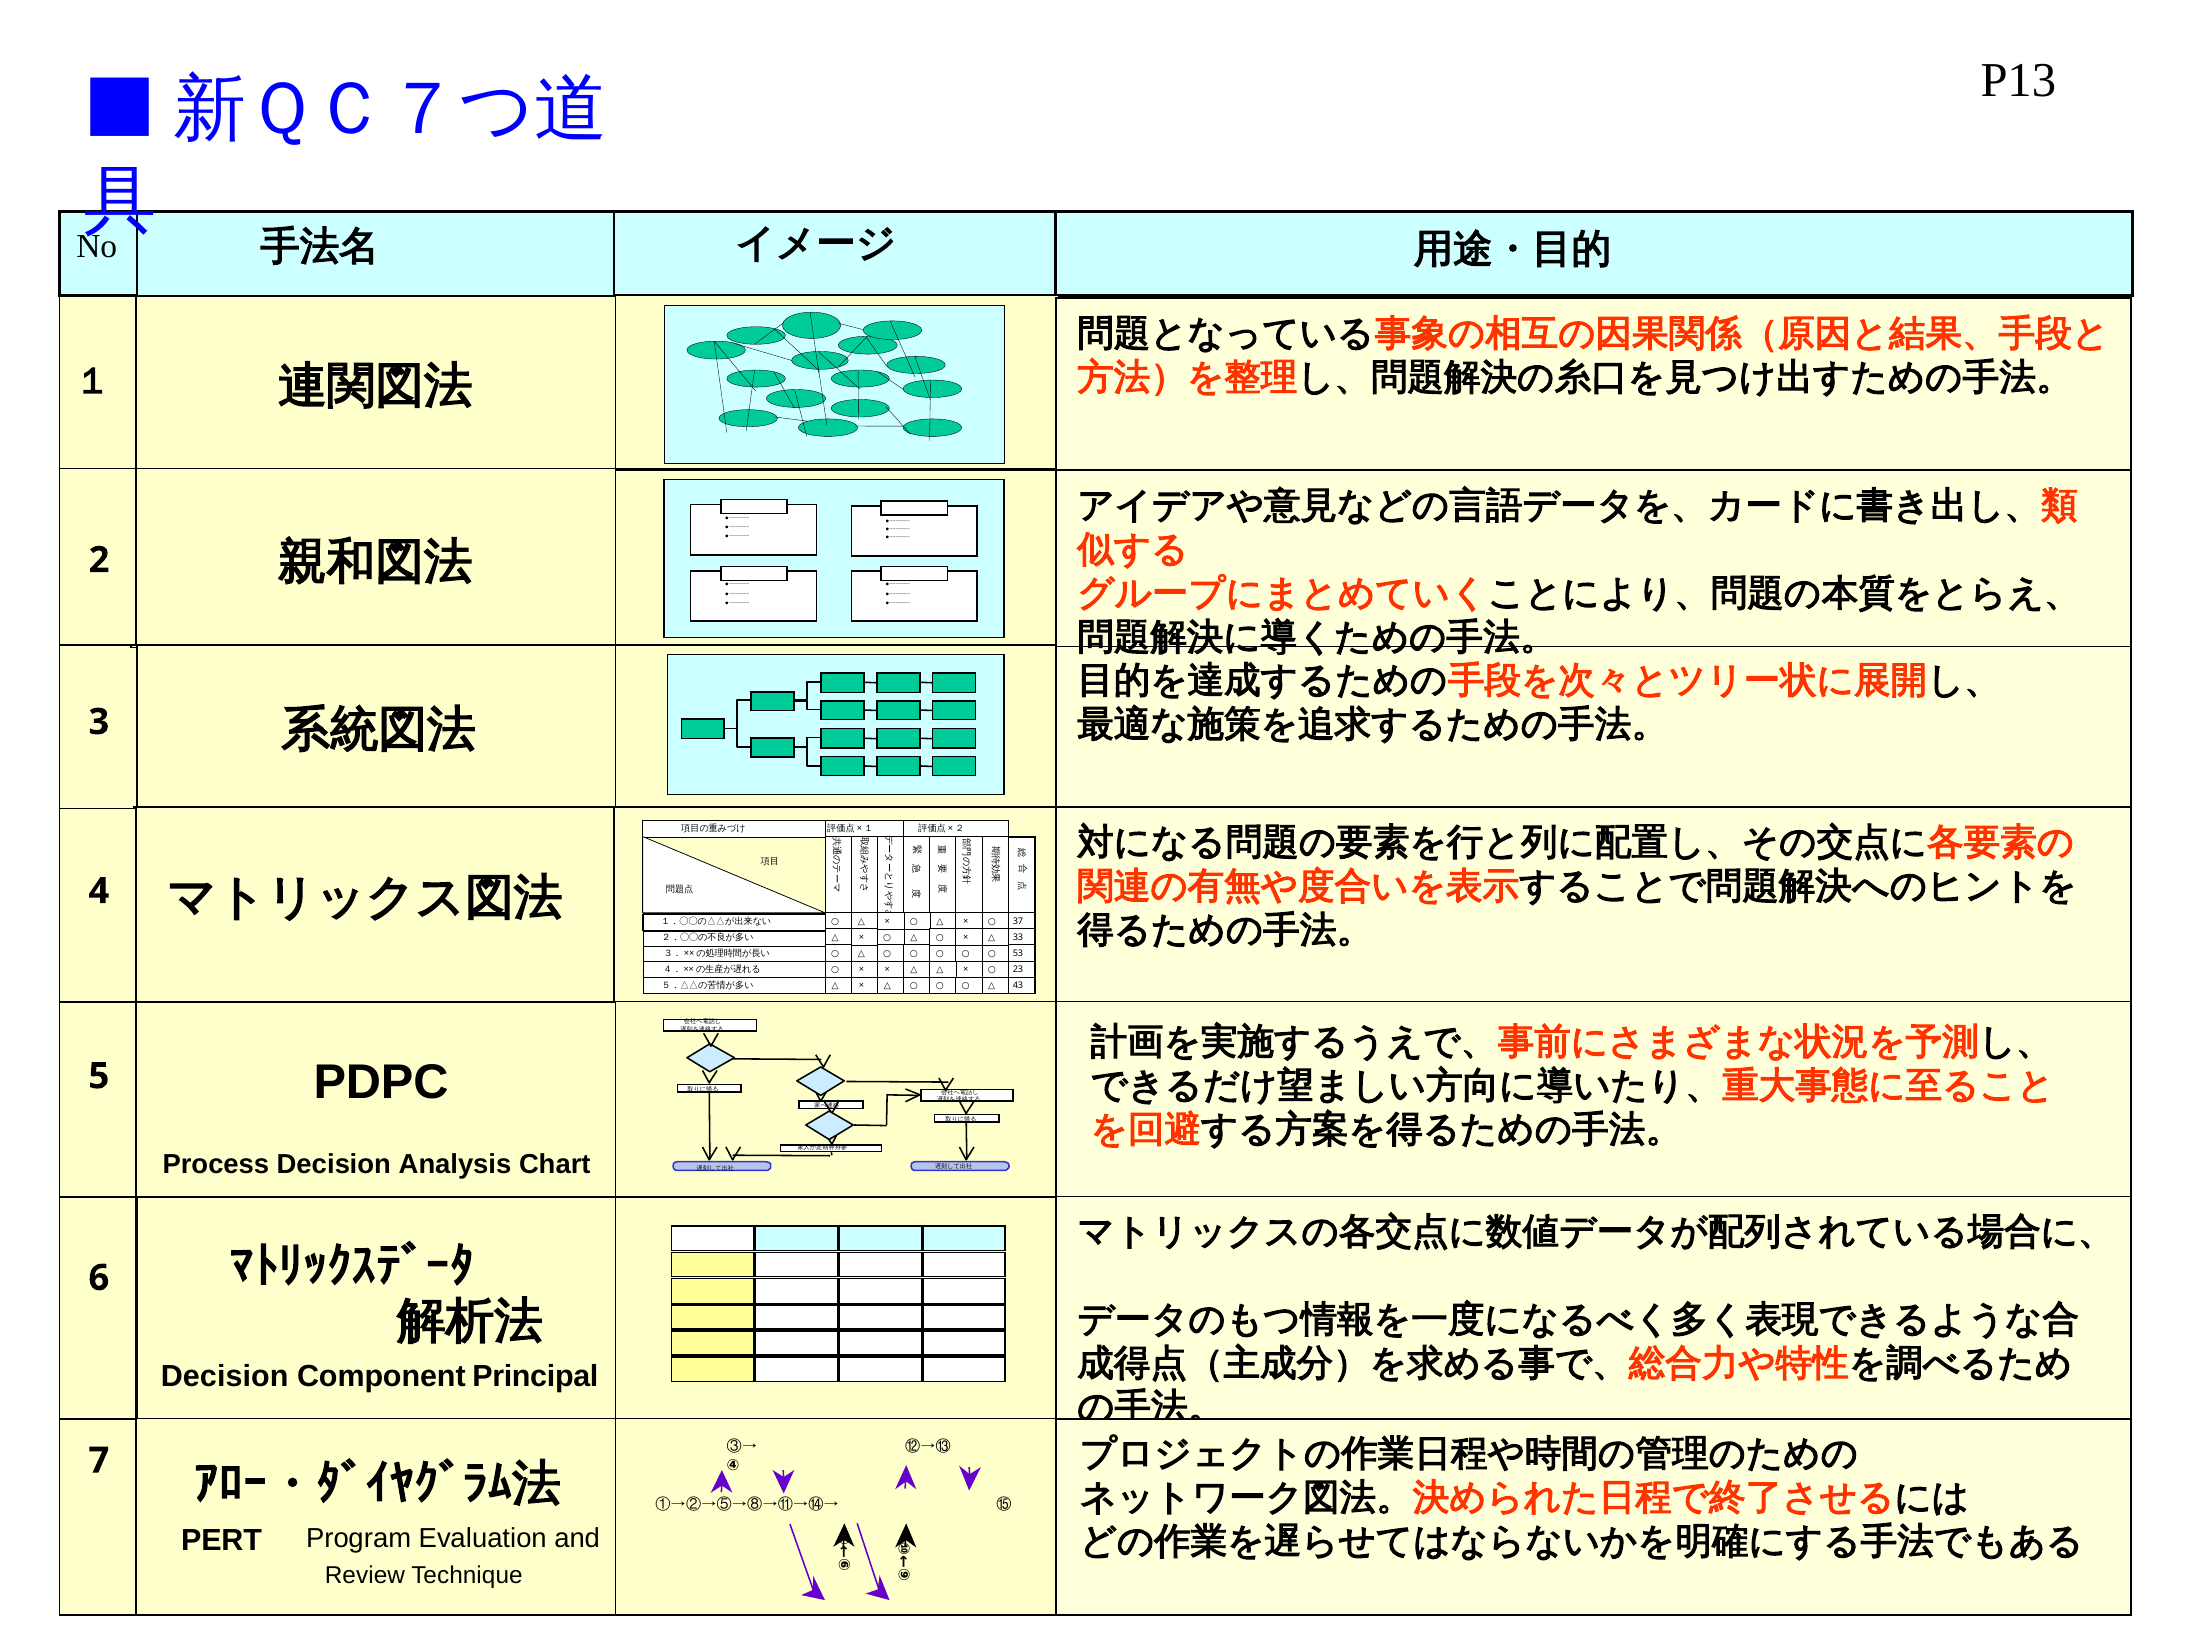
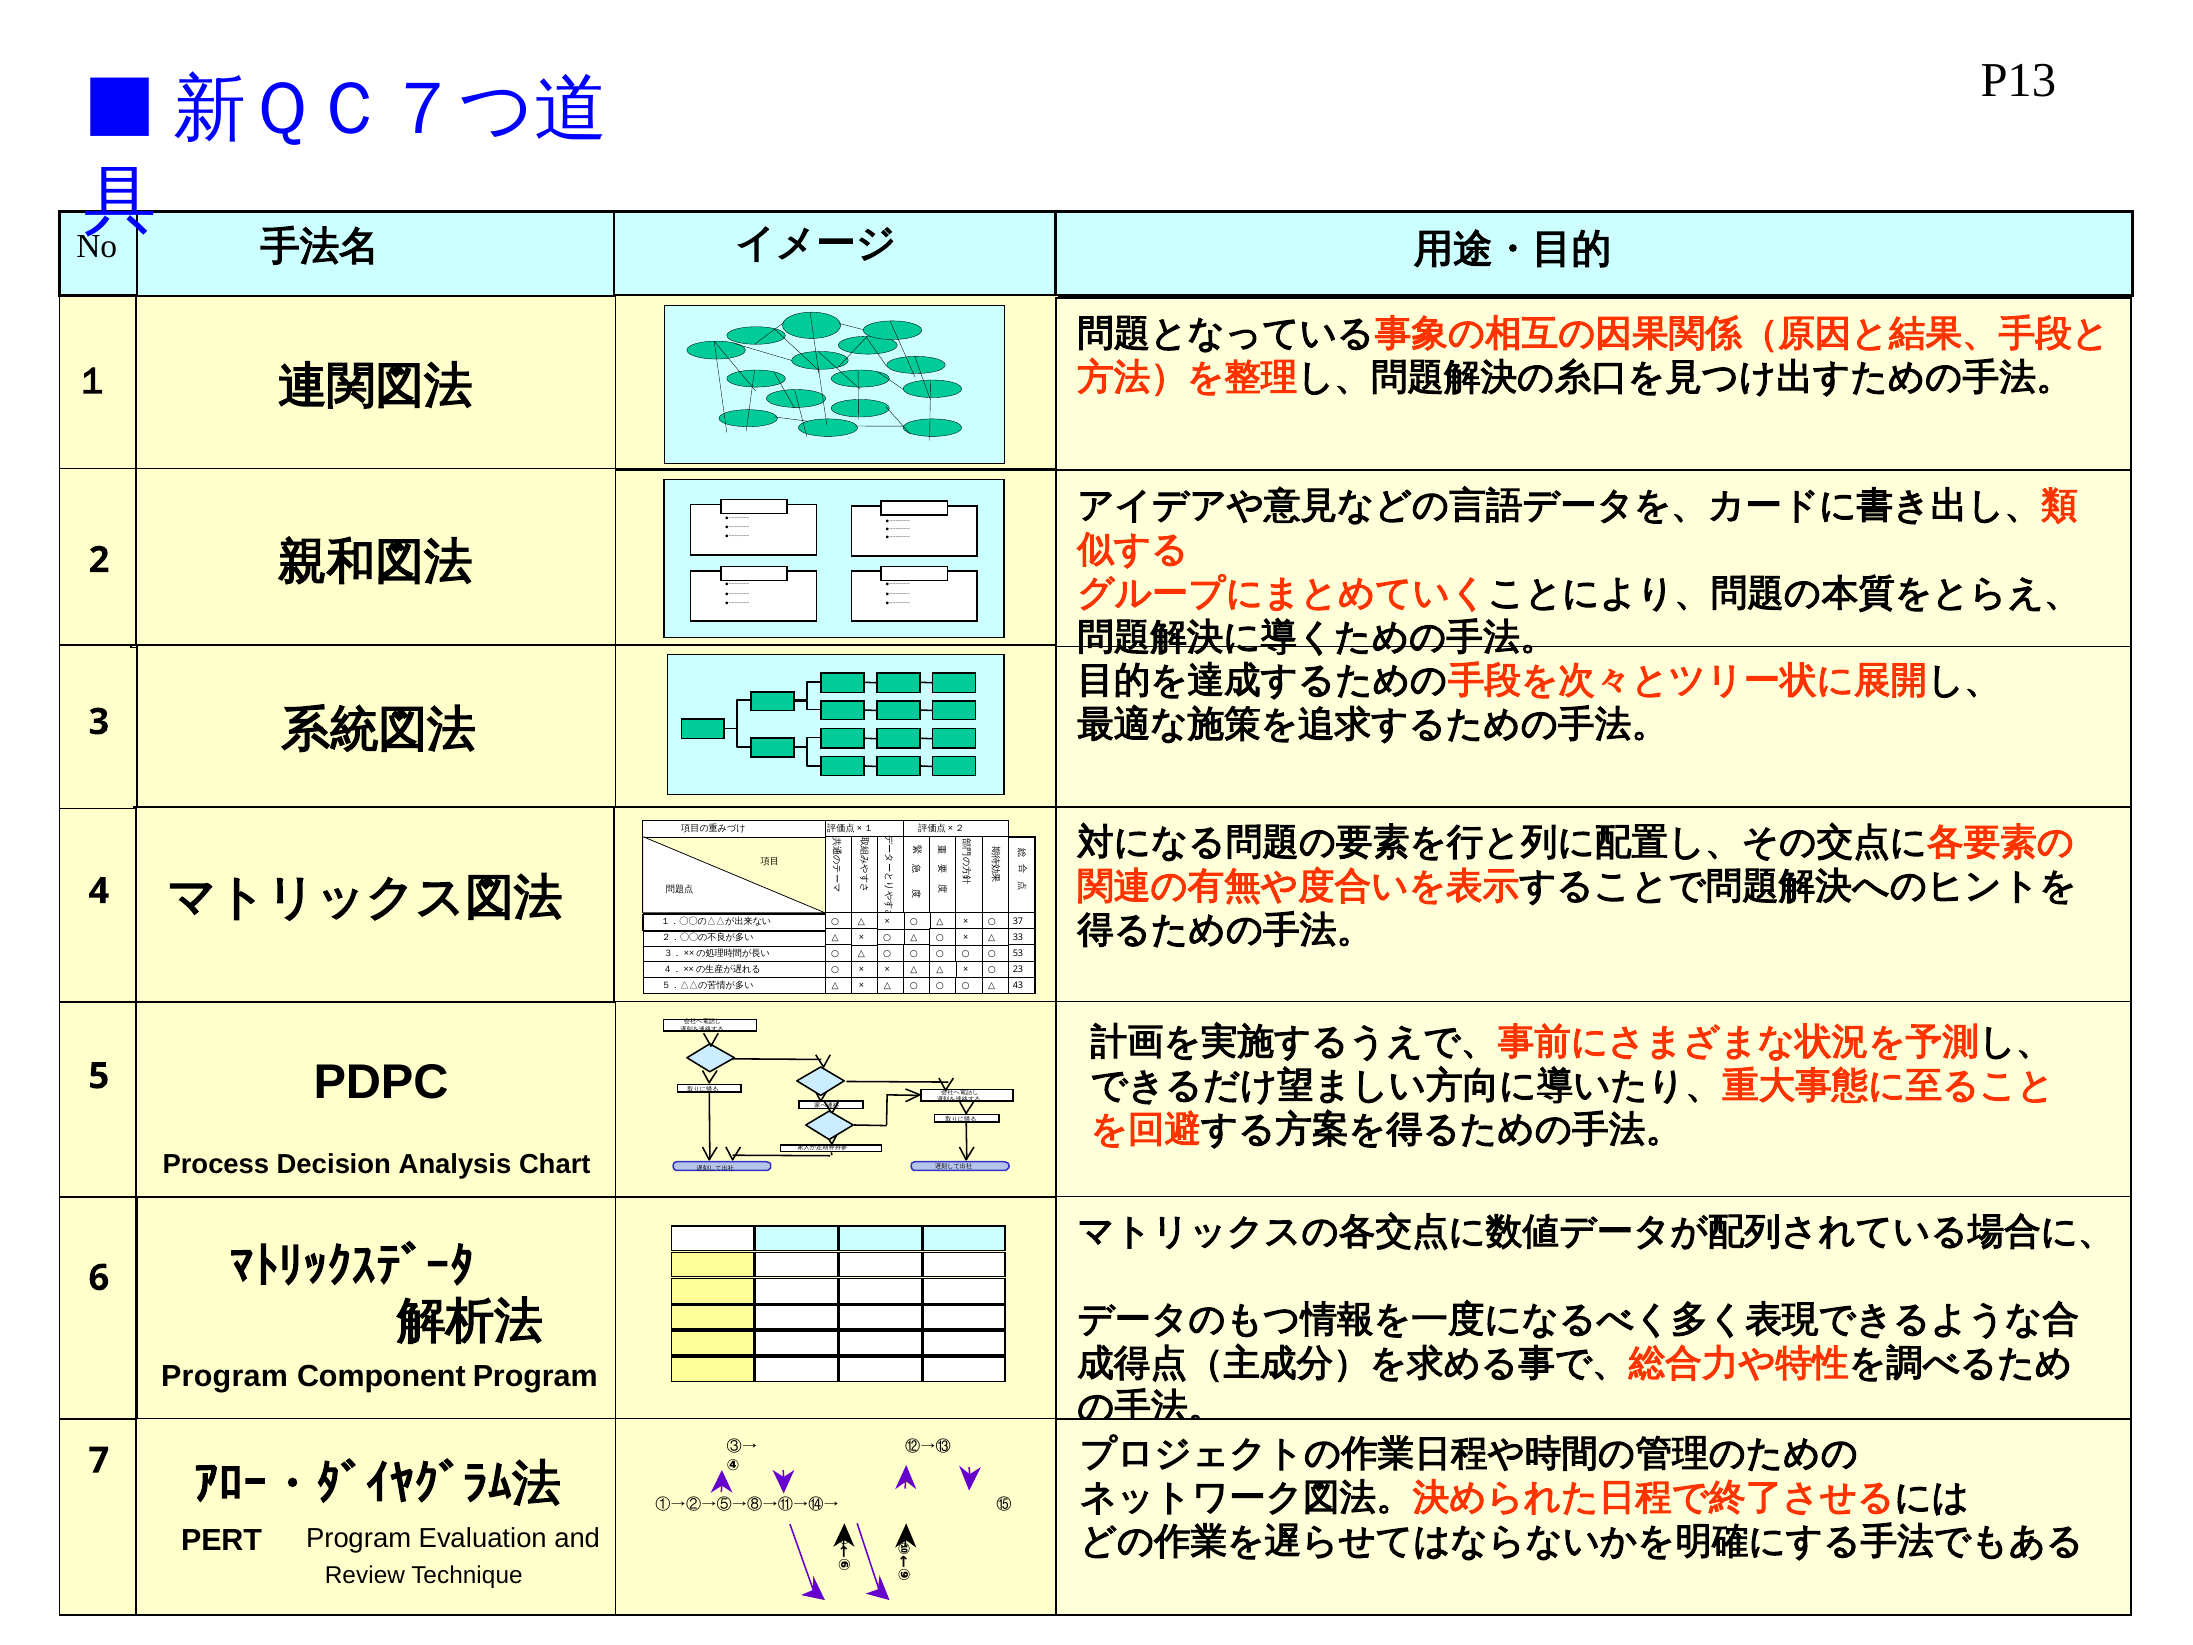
Decision at (225, 1376): Decision -> Program
Component Principal: Principal -> Program
